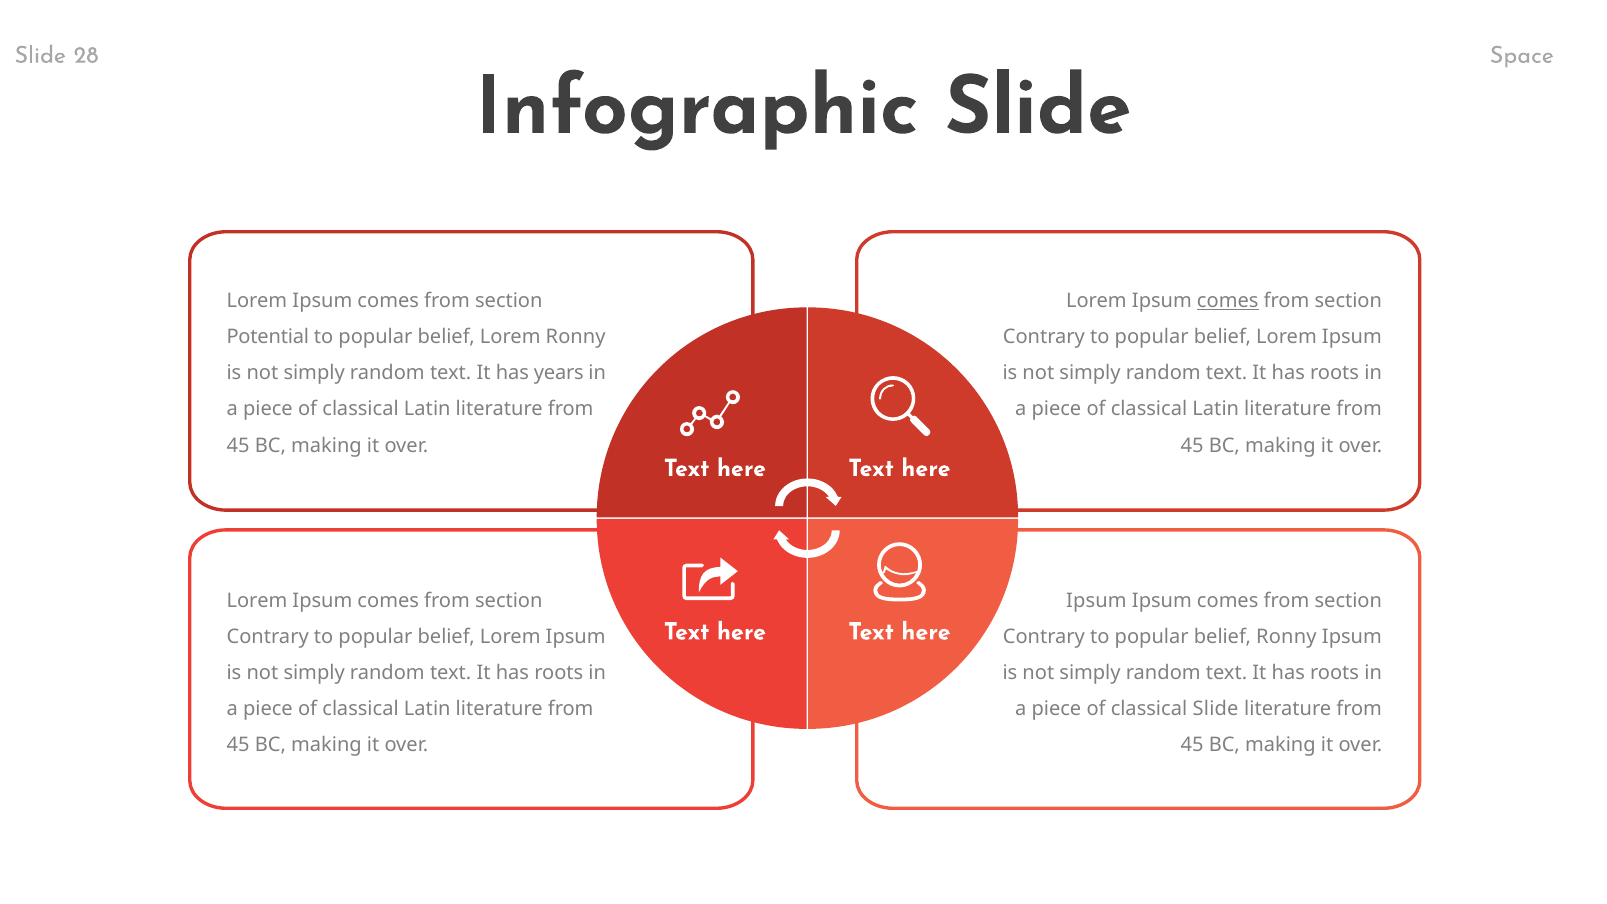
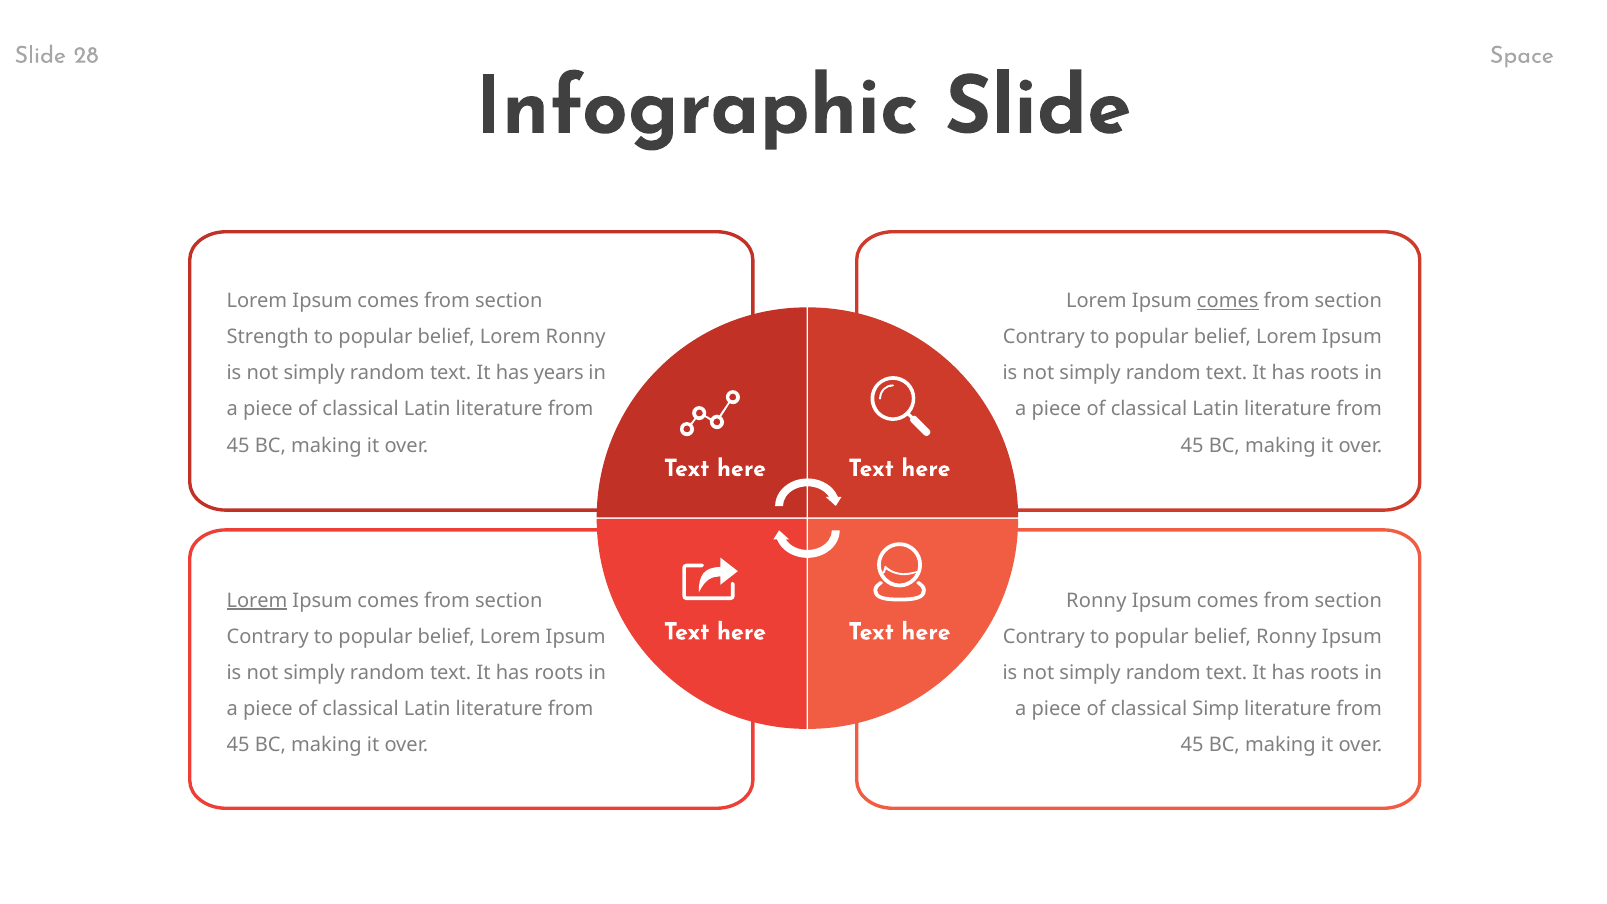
Potential: Potential -> Strength
Lorem at (257, 600) underline: none -> present
Ipsum at (1096, 600): Ipsum -> Ronny
classical Slide: Slide -> Simp
